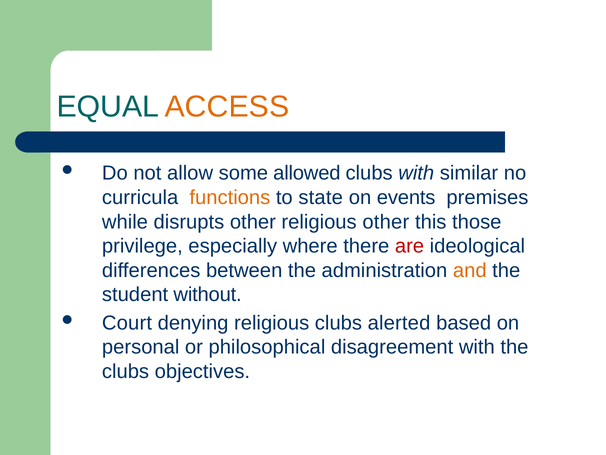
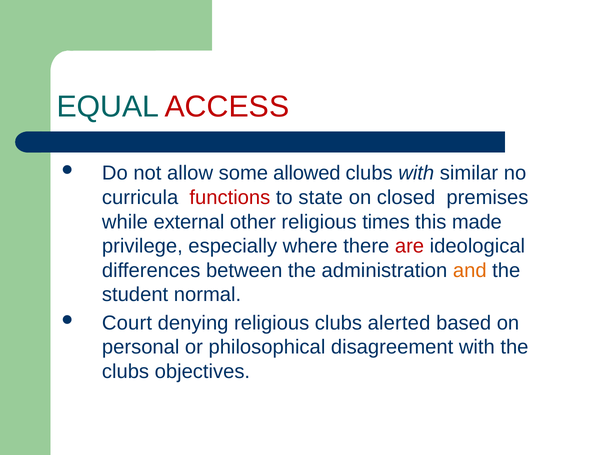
ACCESS colour: orange -> red
functions colour: orange -> red
events: events -> closed
disrupts: disrupts -> external
religious other: other -> times
those: those -> made
without: without -> normal
